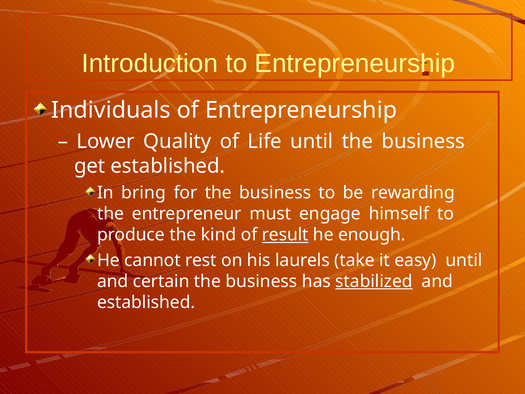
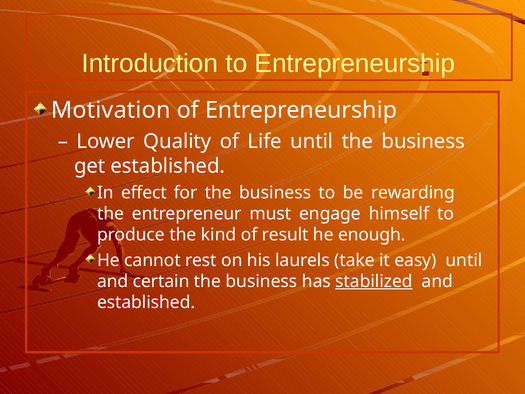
Individuals: Individuals -> Motivation
bring: bring -> effect
result underline: present -> none
